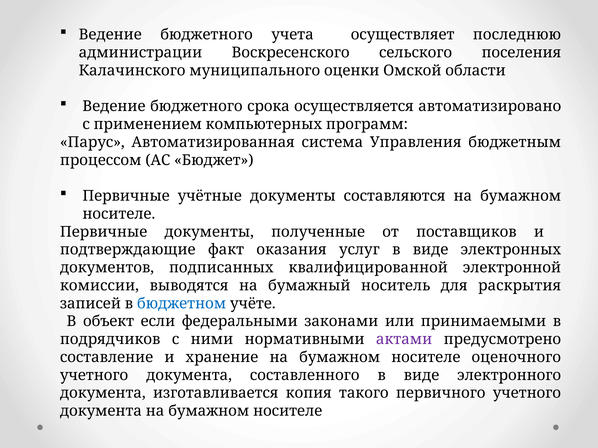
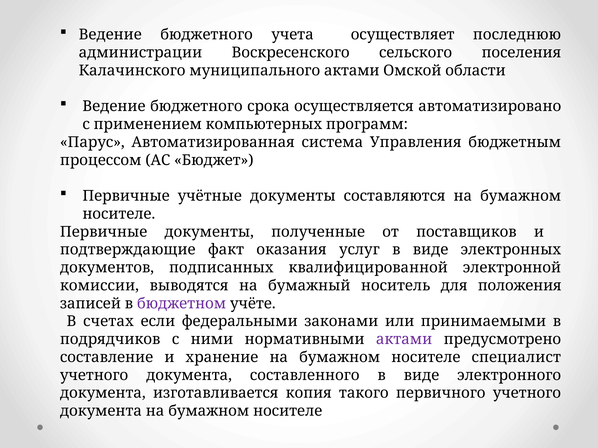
муниципального оценки: оценки -> актами
раскрытия: раскрытия -> положения
бюджетном colour: blue -> purple
объект: объект -> счетах
оценочного: оценочного -> специалист
